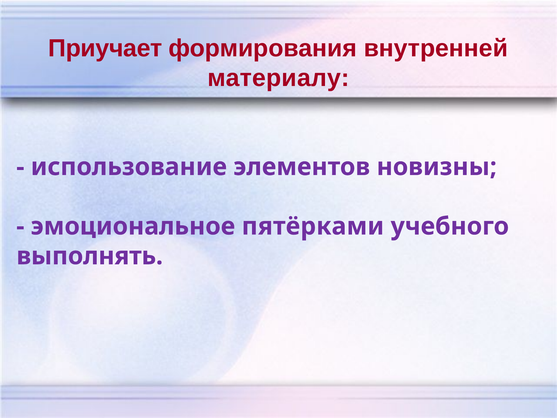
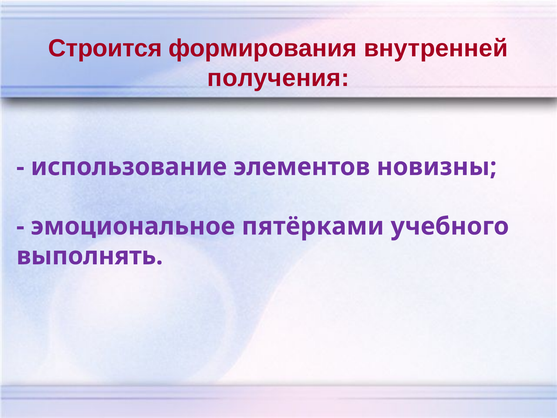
Приучает: Приучает -> Строится
материалу: материалу -> получения
